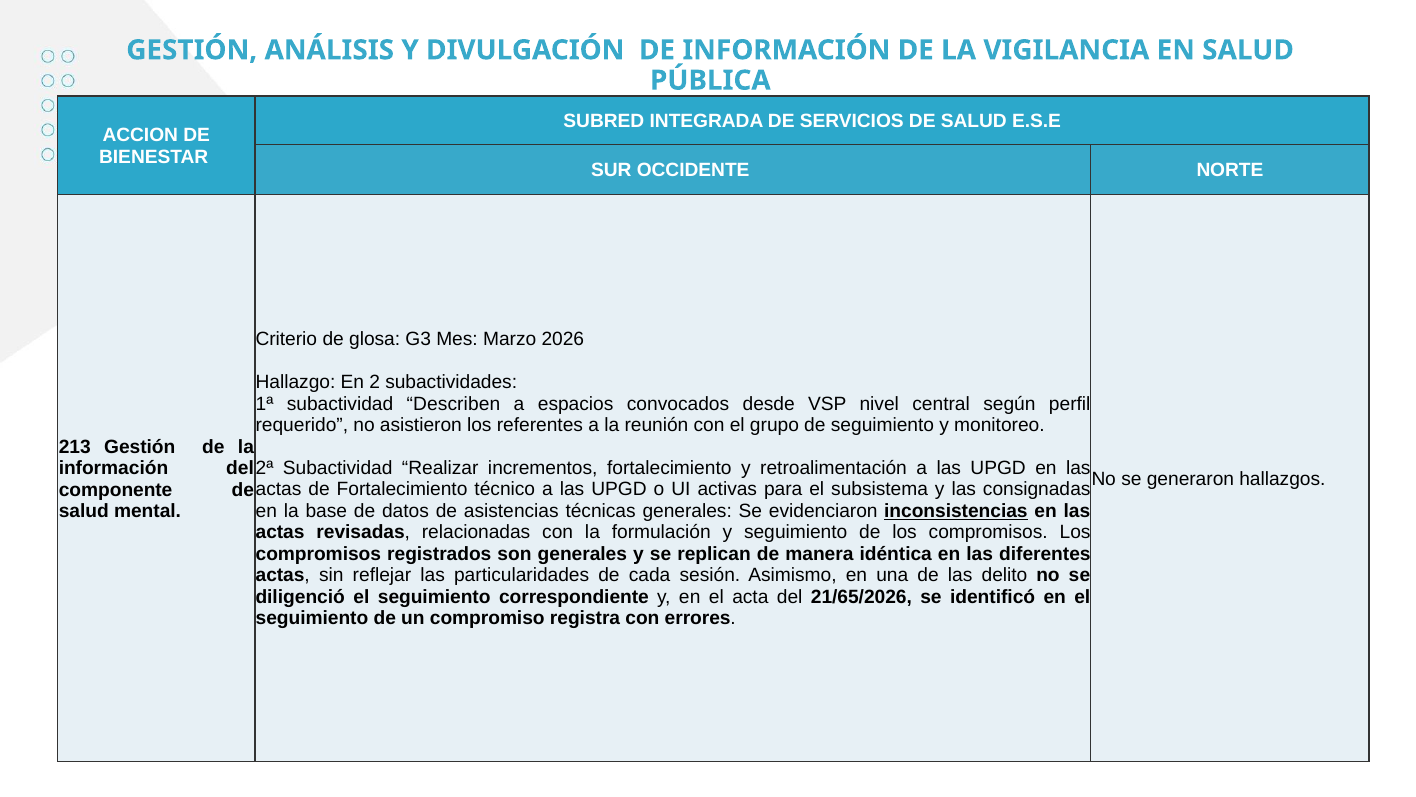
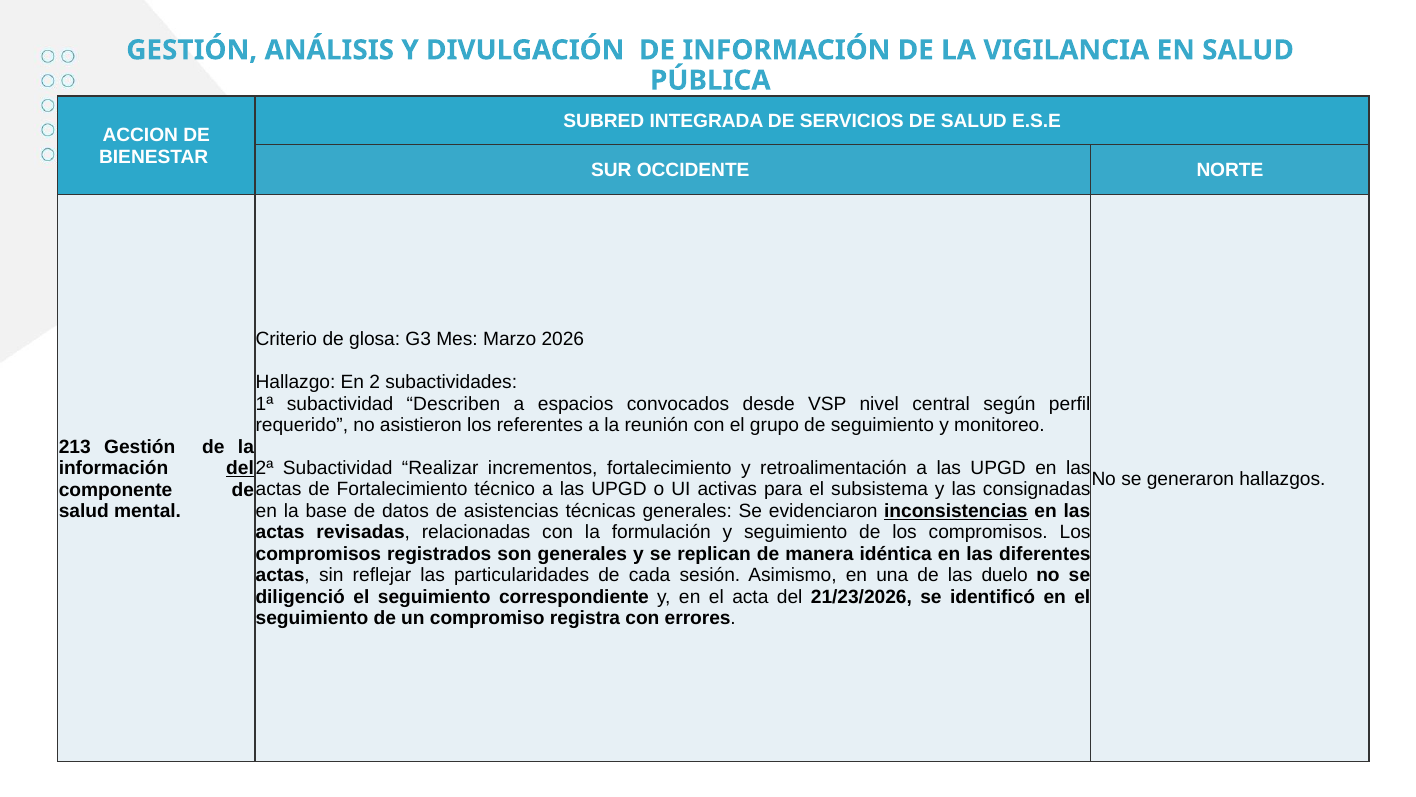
del at (240, 468) underline: none -> present
delito: delito -> duelo
21/65/2026: 21/65/2026 -> 21/23/2026
